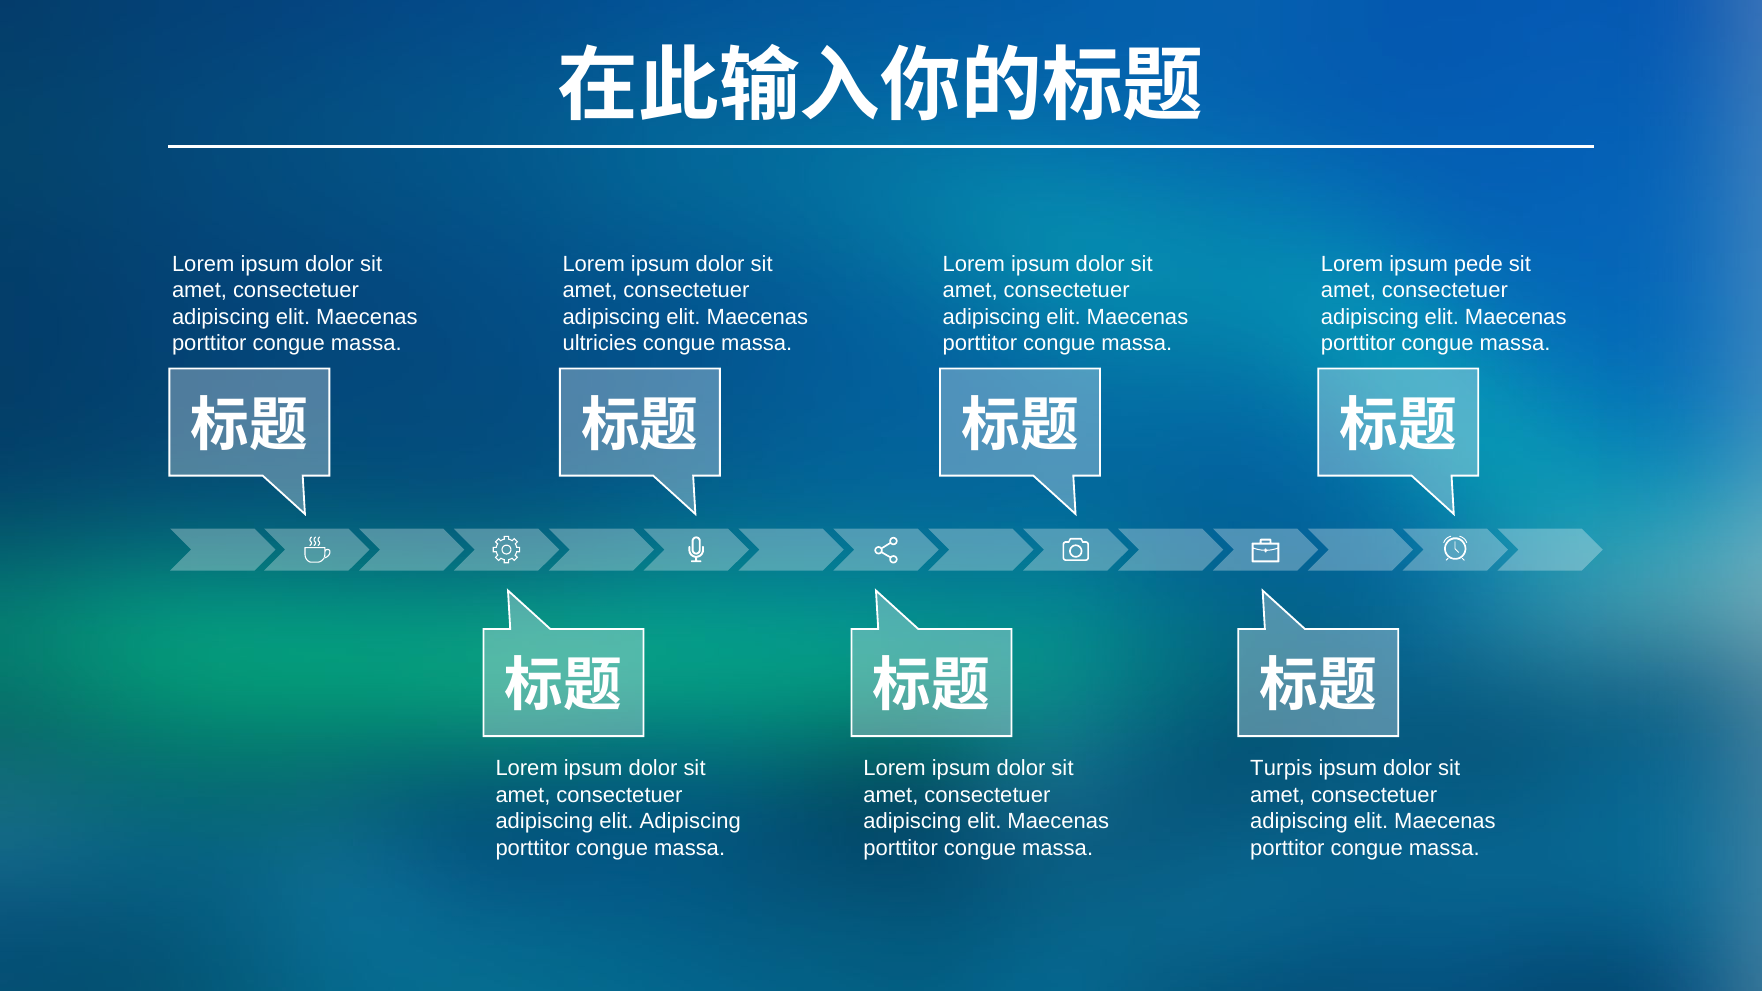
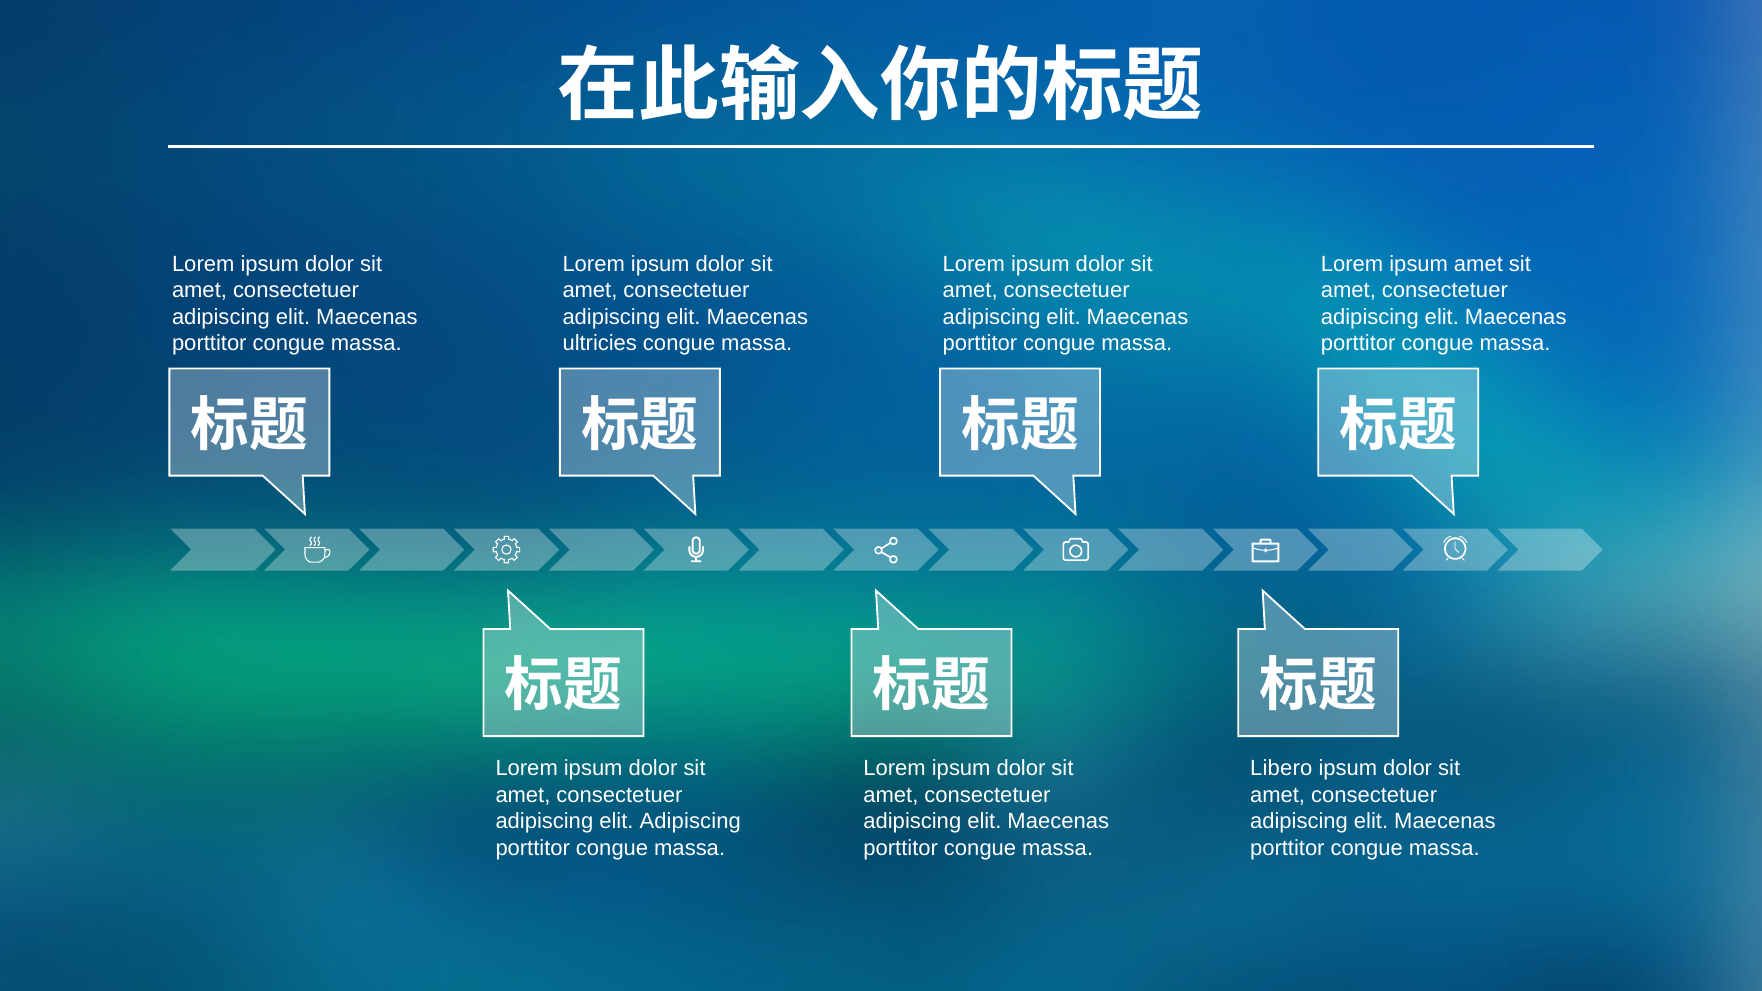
ipsum pede: pede -> amet
Turpis: Turpis -> Libero
